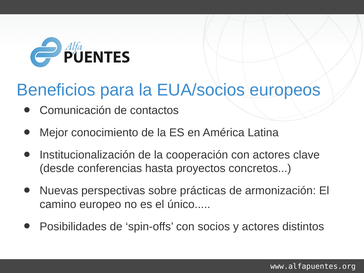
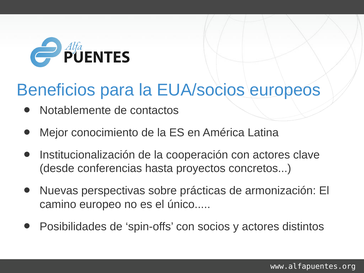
Comunicación: Comunicación -> Notablemente
